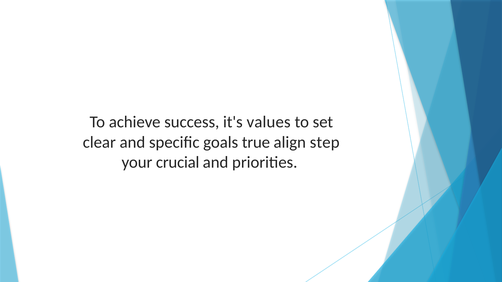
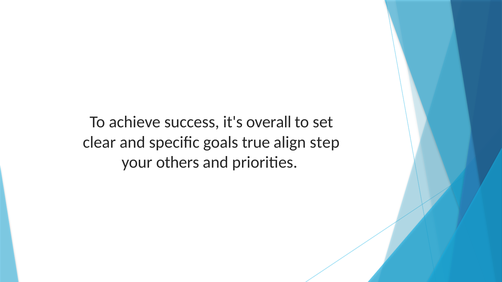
values: values -> overall
crucial: crucial -> others
